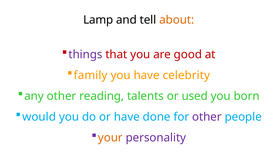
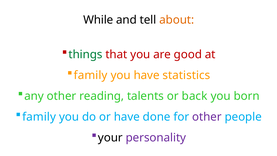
Lamp: Lamp -> While
things colour: purple -> green
celebrity: celebrity -> statistics
used: used -> back
would at (39, 117): would -> family
your colour: orange -> black
